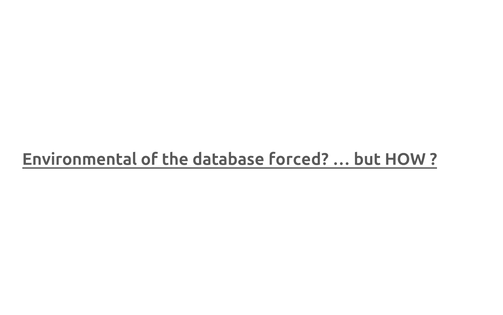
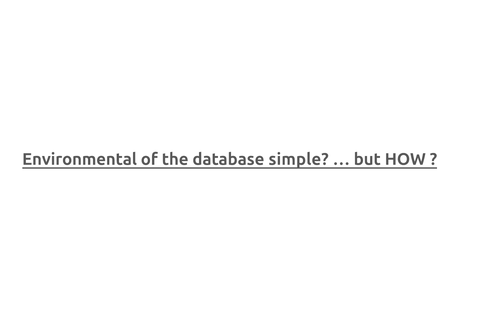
forced: forced -> simple
